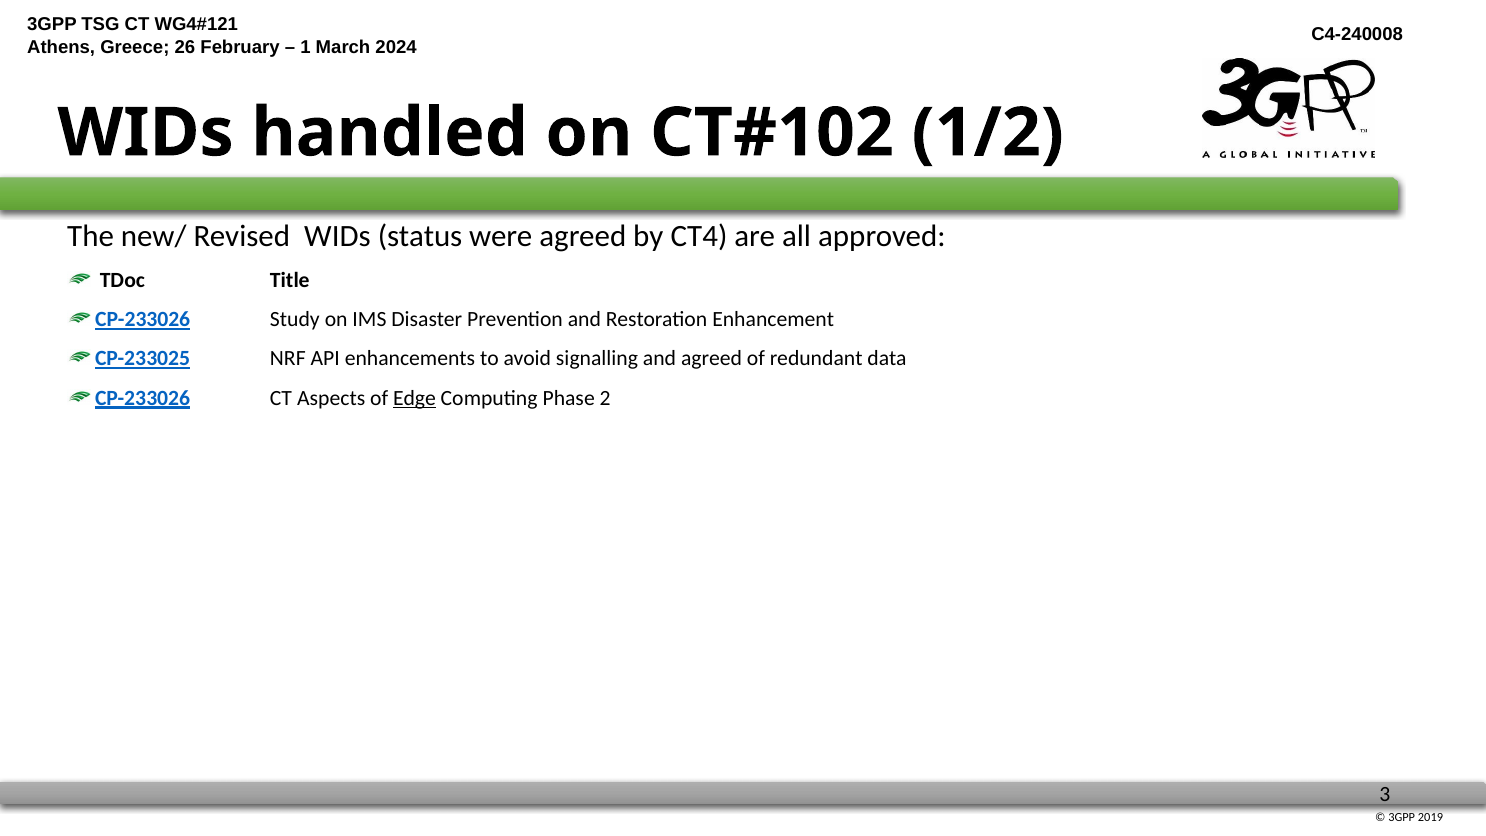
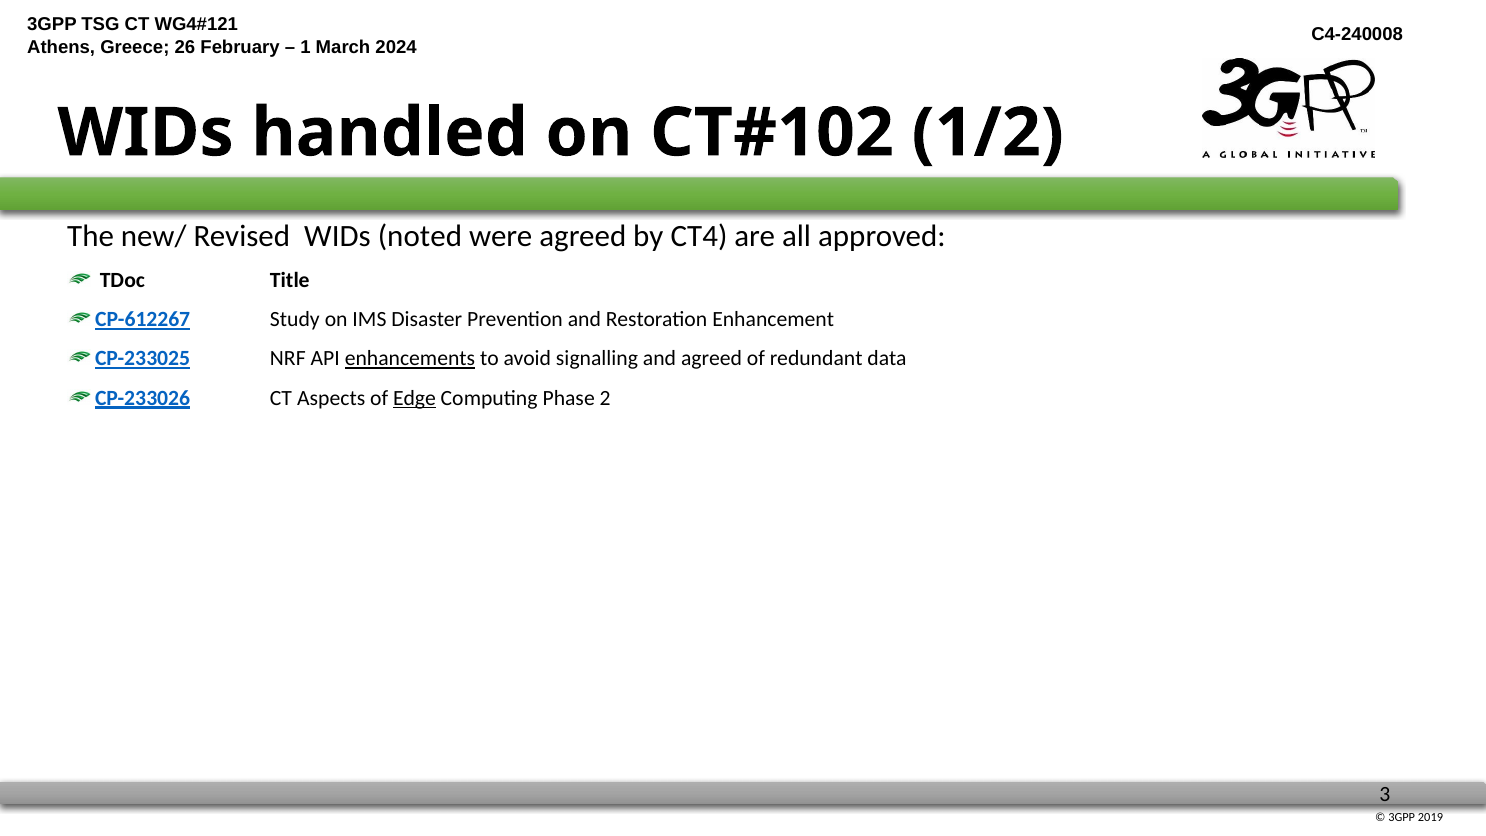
status: status -> noted
CP-233026 at (143, 319): CP-233026 -> CP-612267
enhancements underline: none -> present
